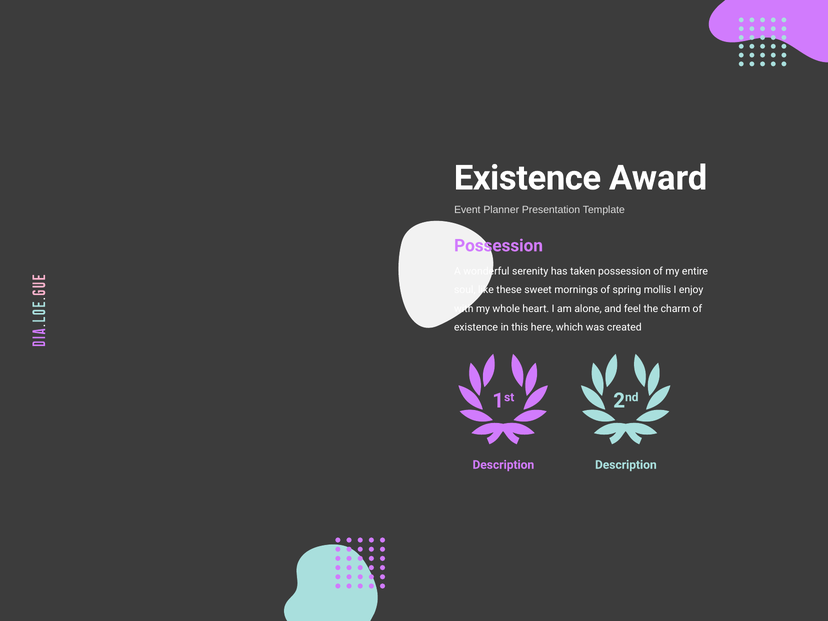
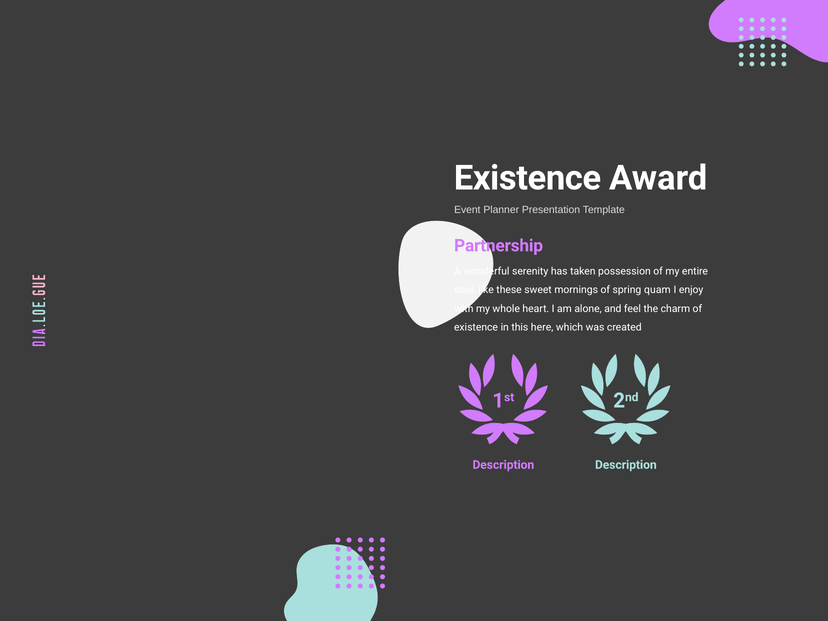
Possession at (499, 246): Possession -> Partnership
mollis: mollis -> quam
